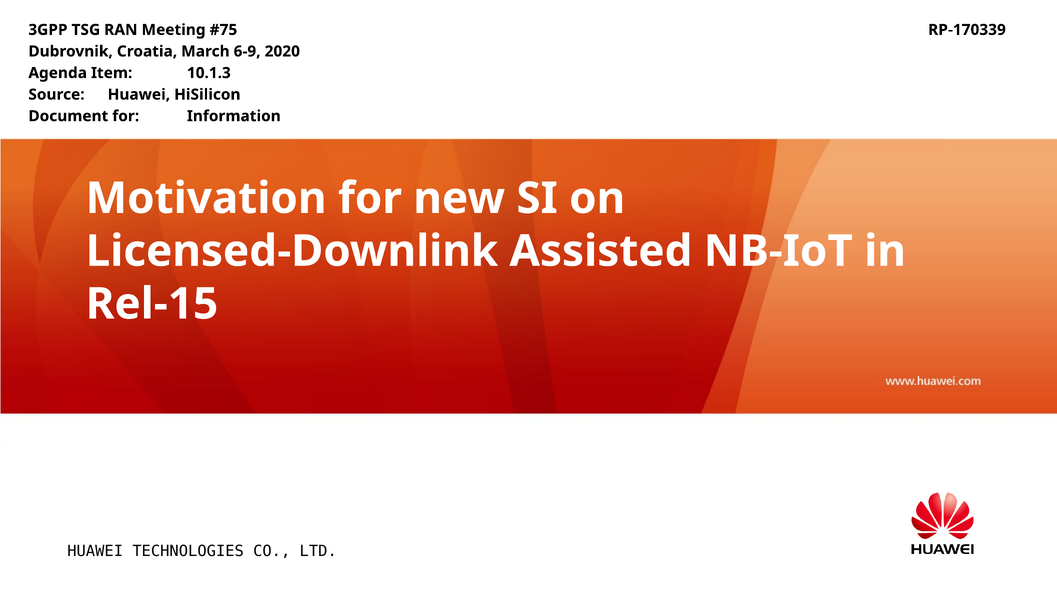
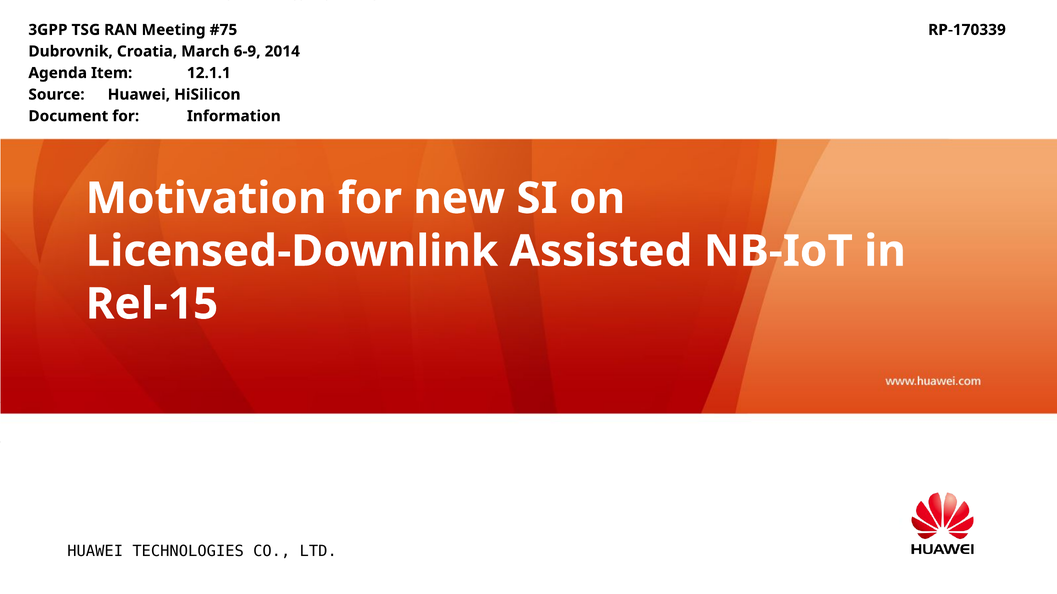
2020: 2020 -> 2014
10.1.3: 10.1.3 -> 12.1.1
